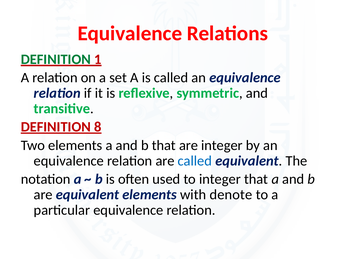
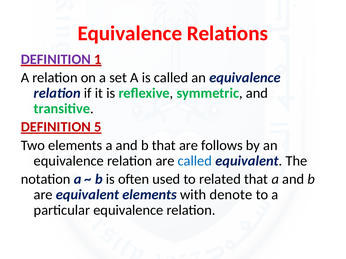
DEFINITION at (56, 59) colour: green -> purple
8: 8 -> 5
are integer: integer -> follows
to integer: integer -> related
